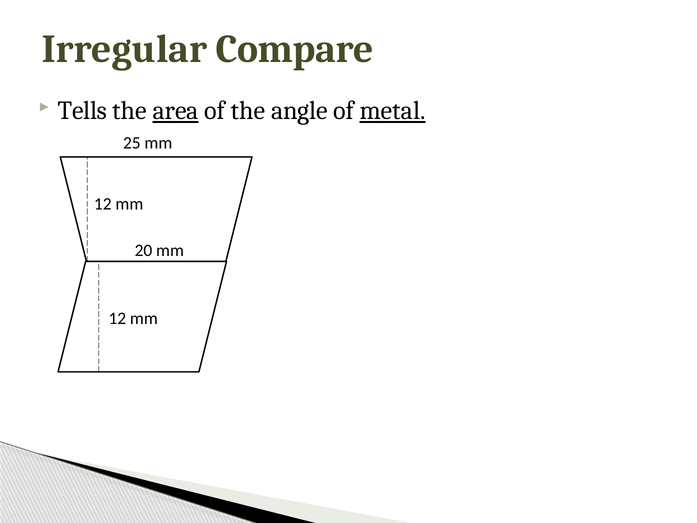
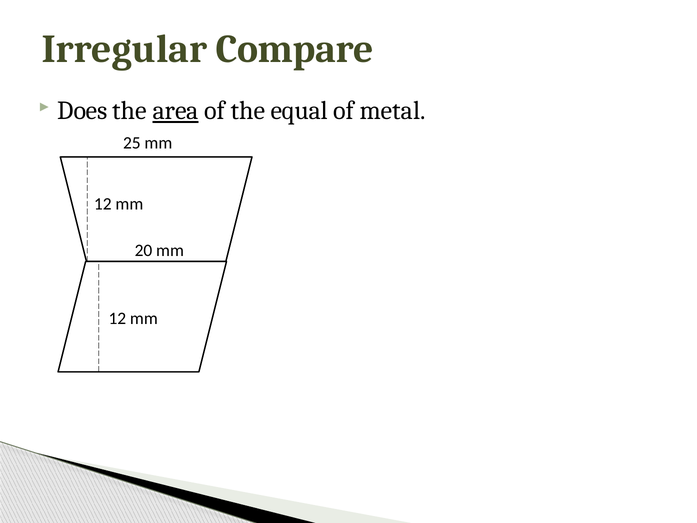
Tells: Tells -> Does
angle: angle -> equal
metal underline: present -> none
